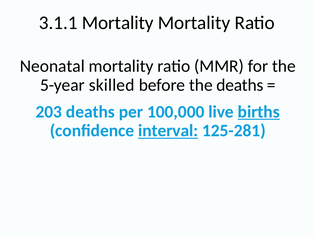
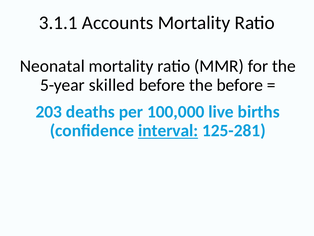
3.1.1 Mortality: Mortality -> Accounts
the deaths: deaths -> before
births underline: present -> none
